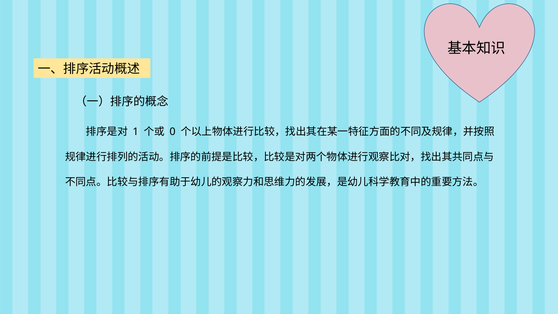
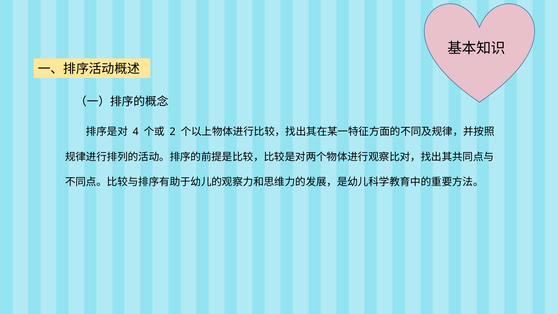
1: 1 -> 4
0: 0 -> 2
